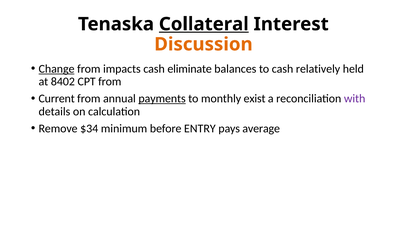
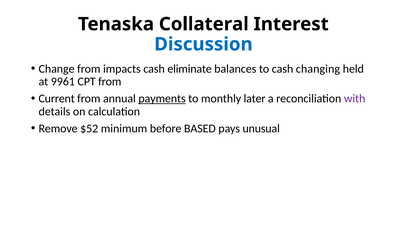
Collateral underline: present -> none
Discussion colour: orange -> blue
Change underline: present -> none
relatively: relatively -> changing
8402: 8402 -> 9961
exist: exist -> later
$34: $34 -> $52
ENTRY: ENTRY -> BASED
average: average -> unusual
